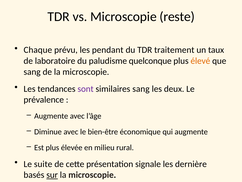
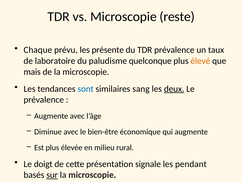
pendant: pendant -> présente
TDR traitement: traitement -> prévalence
sang at (32, 72): sang -> mais
sont colour: purple -> blue
deux underline: none -> present
suite: suite -> doigt
dernière: dernière -> pendant
